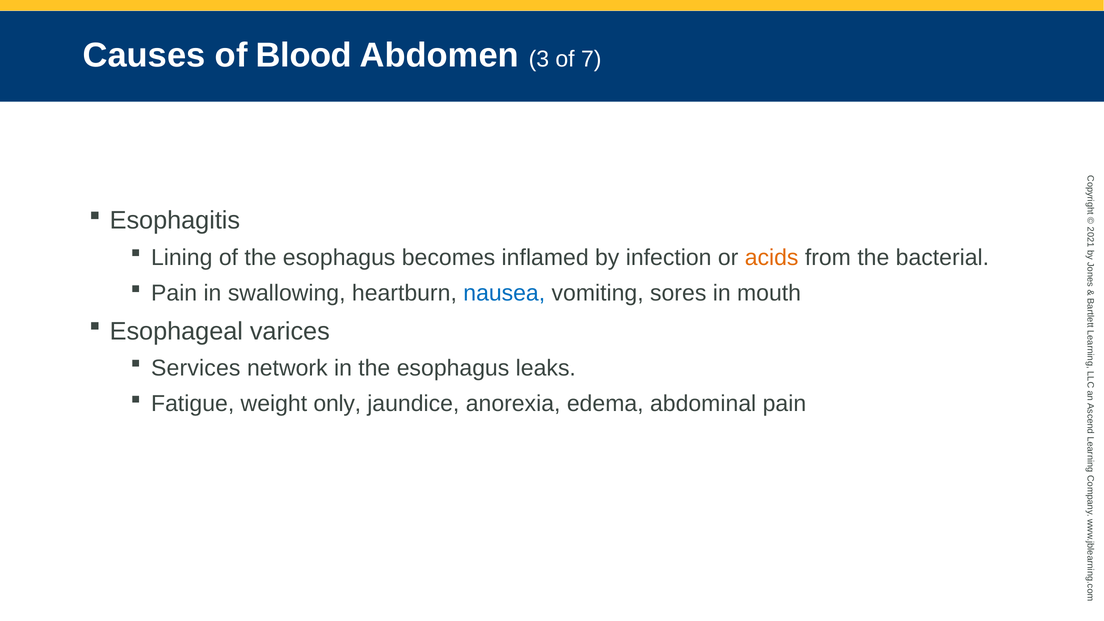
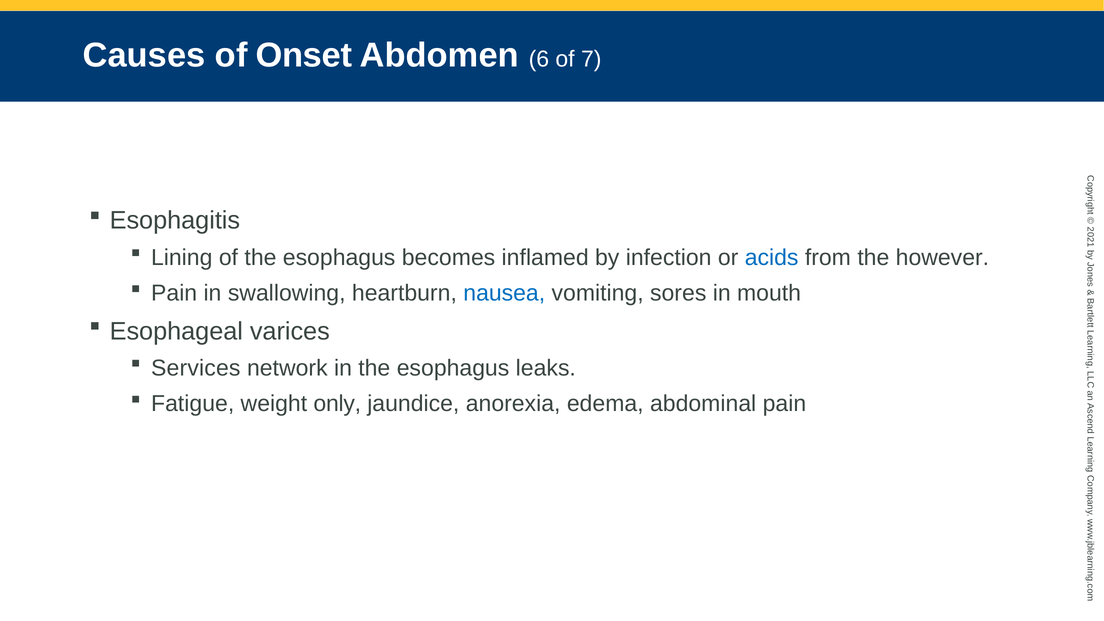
Blood: Blood -> Onset
3: 3 -> 6
acids colour: orange -> blue
bacterial: bacterial -> however
